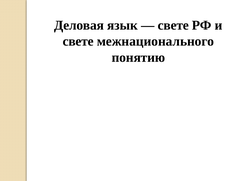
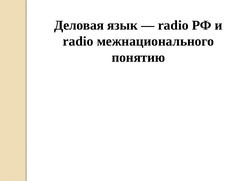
свете at (173, 25): свете -> radio
свете at (78, 41): свете -> radio
